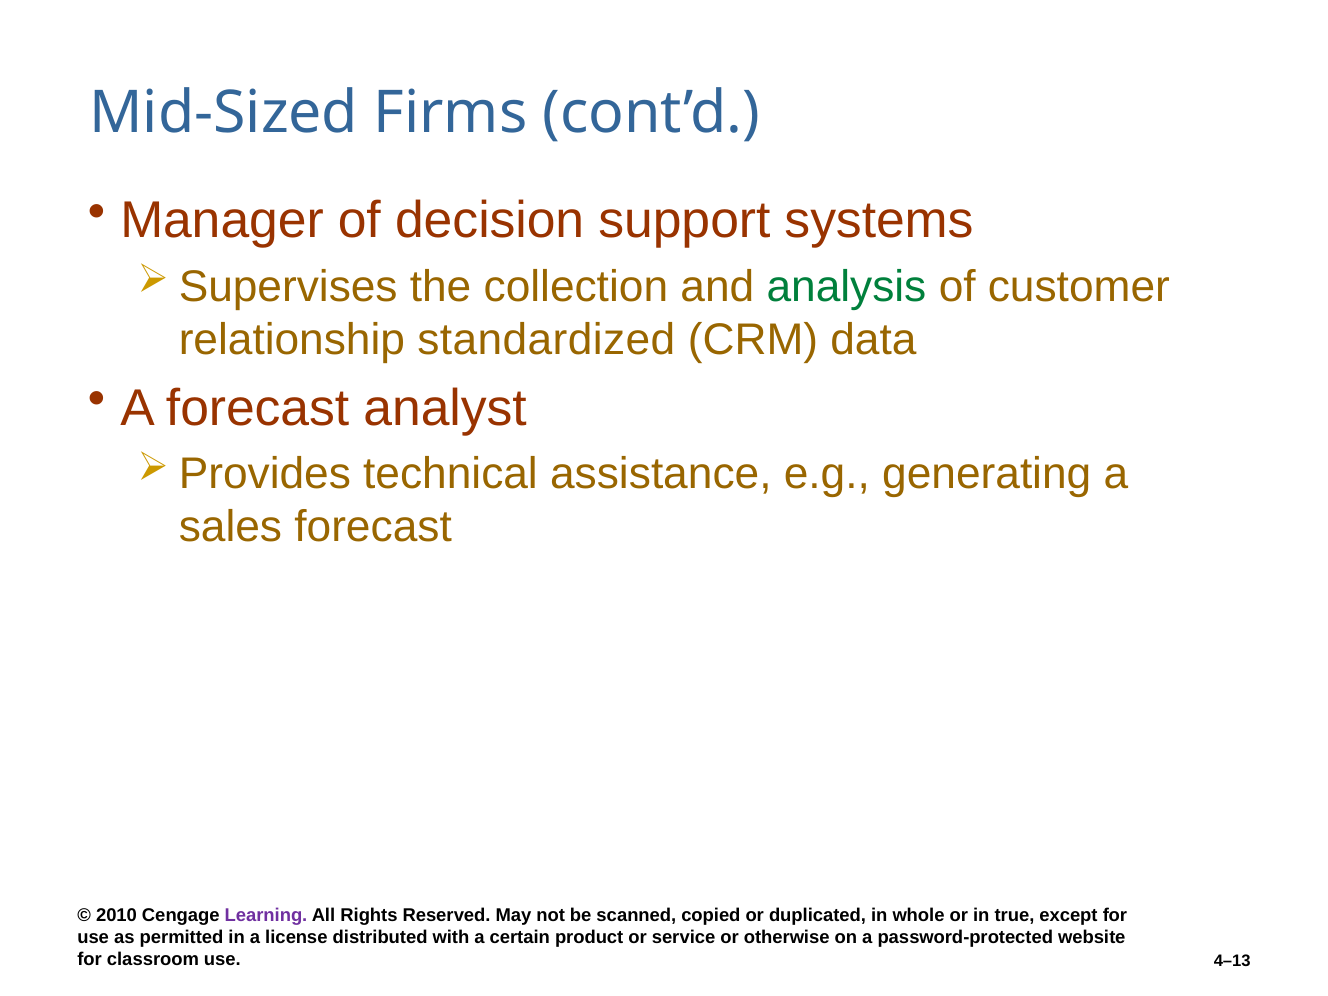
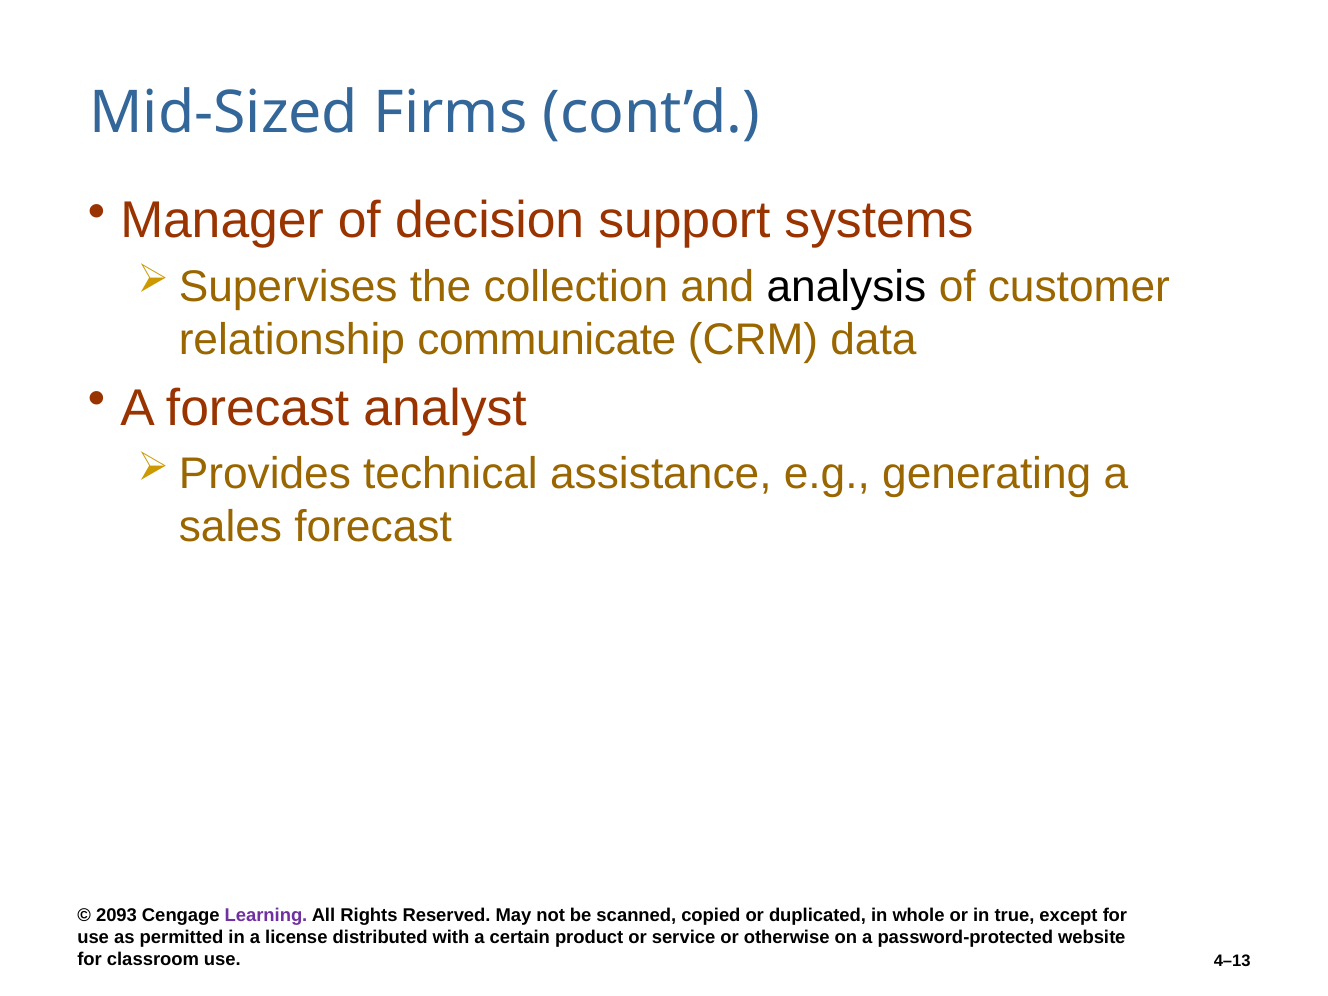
analysis colour: green -> black
standardized: standardized -> communicate
2010: 2010 -> 2093
